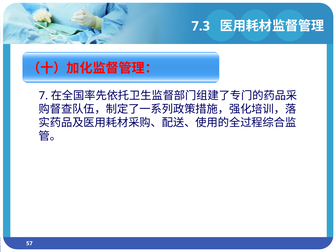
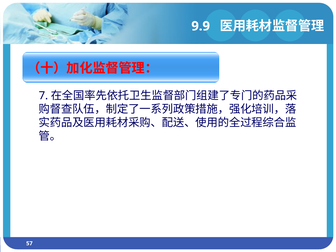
7.3: 7.3 -> 9.9
